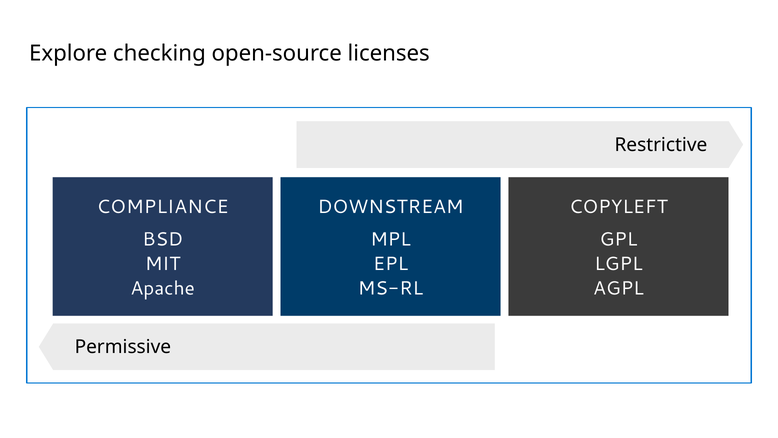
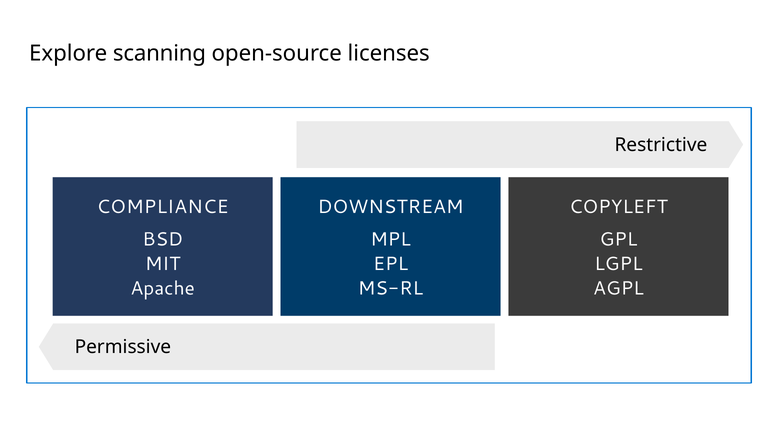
checking: checking -> scanning
